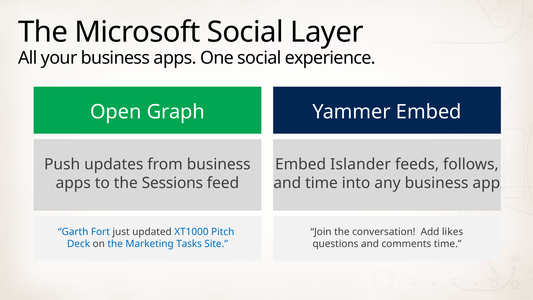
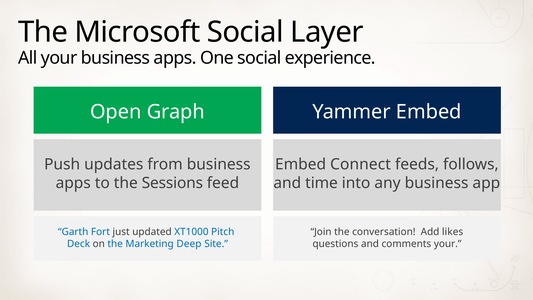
Islander: Islander -> Connect
Tasks: Tasks -> Deep
comments time: time -> your
